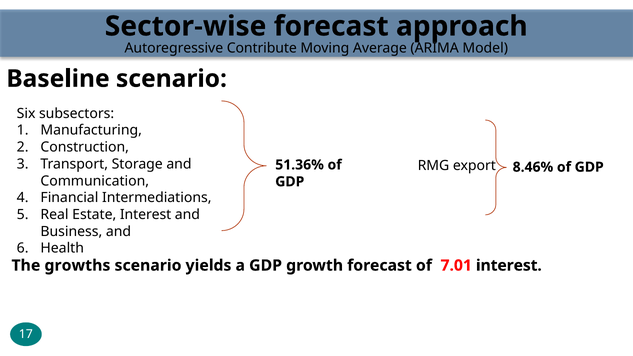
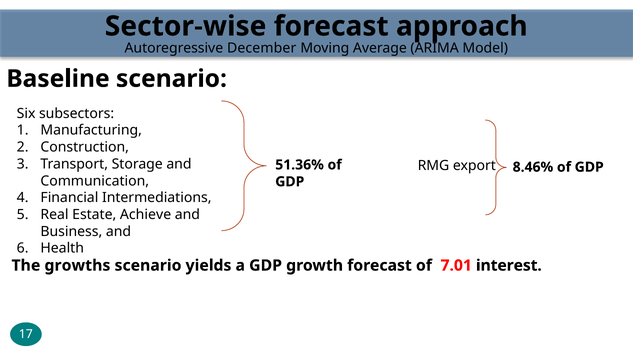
Contribute: Contribute -> December
Estate Interest: Interest -> Achieve
